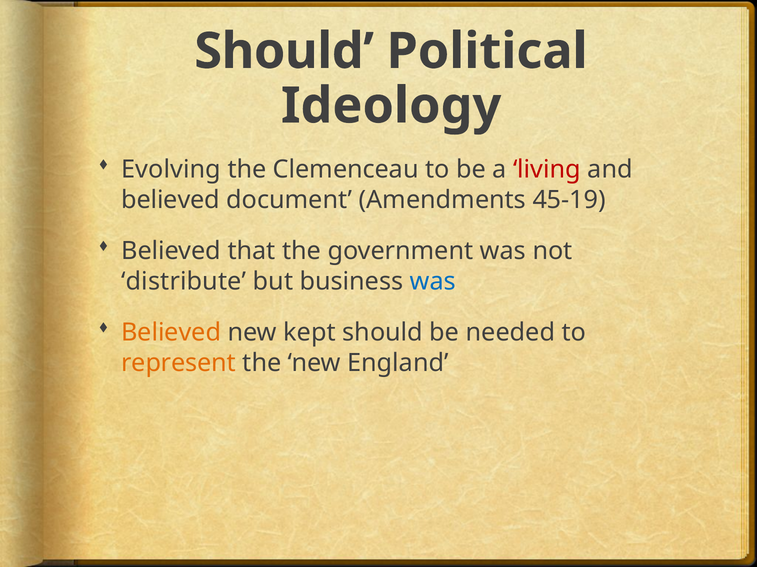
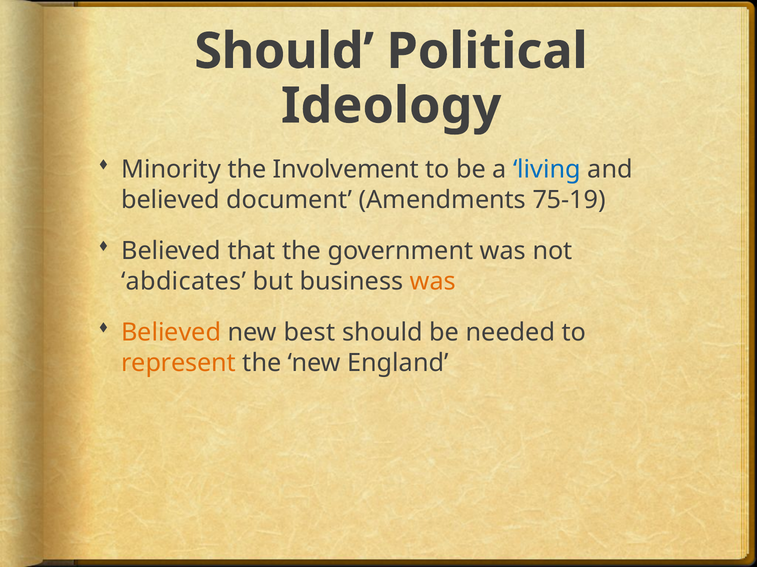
Evolving: Evolving -> Minority
Clemenceau: Clemenceau -> Involvement
living colour: red -> blue
45-19: 45-19 -> 75-19
distribute: distribute -> abdicates
was at (433, 282) colour: blue -> orange
kept: kept -> best
